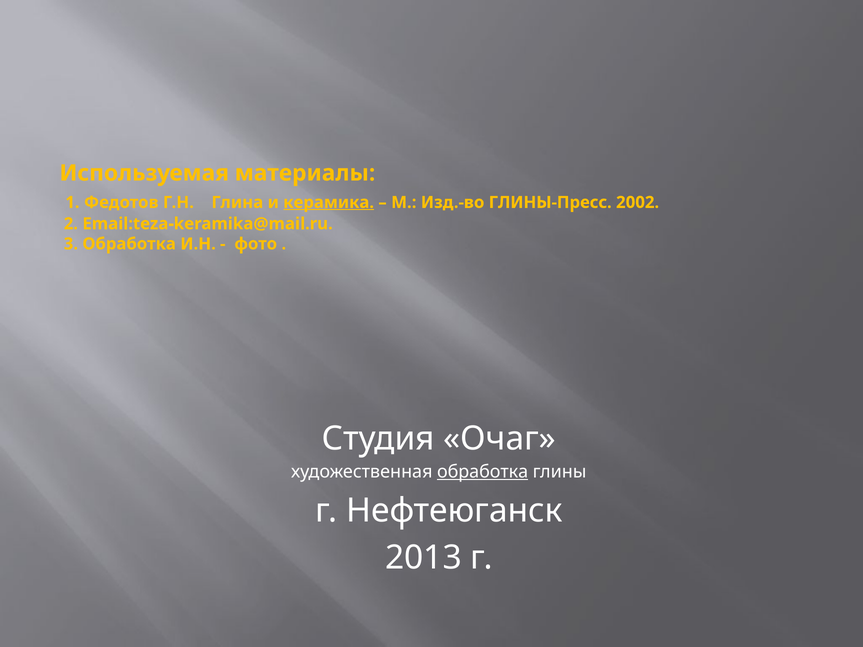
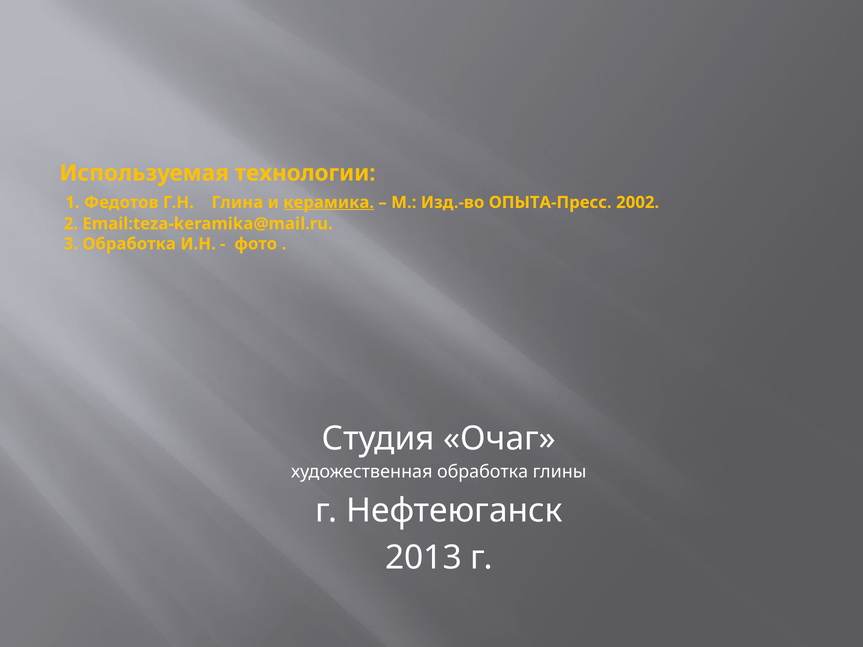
материалы: материалы -> технологии
ГЛИНЫ-Пресс: ГЛИНЫ-Пресс -> ОПЫТА-Пресс
обработка at (483, 472) underline: present -> none
